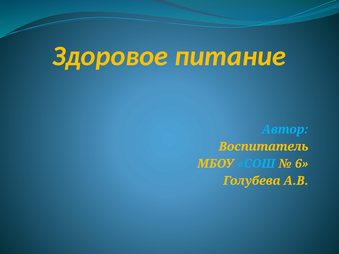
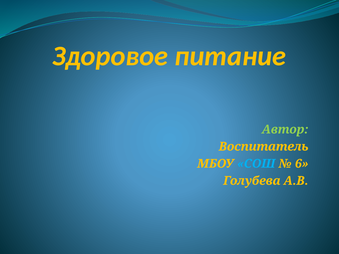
Автор colour: light blue -> light green
